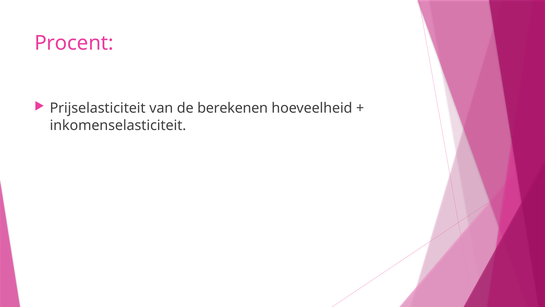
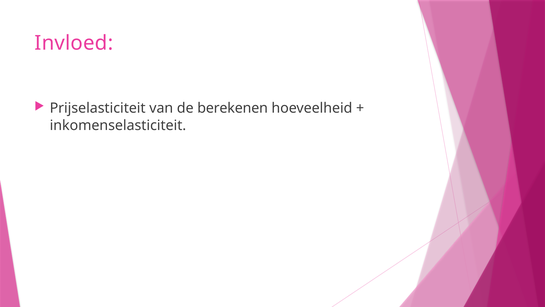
Procent: Procent -> Invloed
